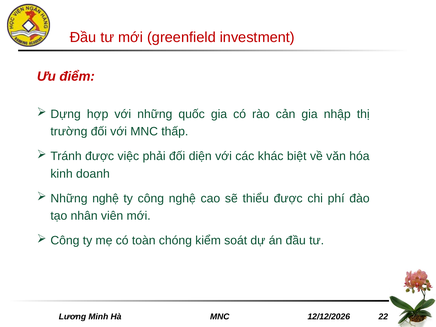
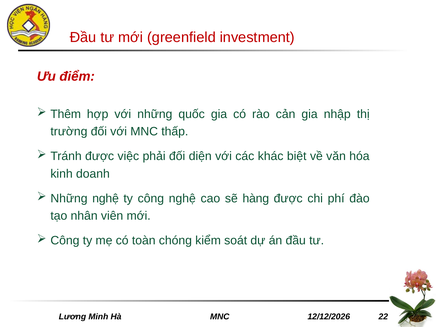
Dựng: Dựng -> Thêm
thiểu: thiểu -> hàng
